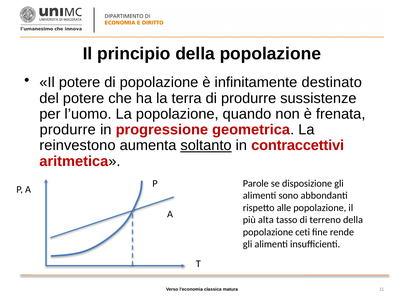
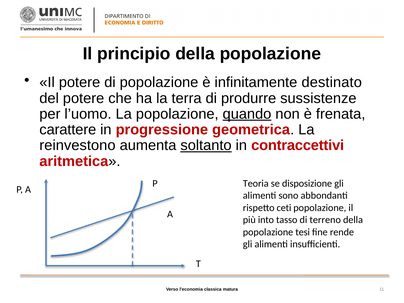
quando underline: none -> present
produrre at (68, 130): produrre -> carattere
Parole: Parole -> Teoria
alle: alle -> ceti
alta: alta -> into
ceti: ceti -> tesi
